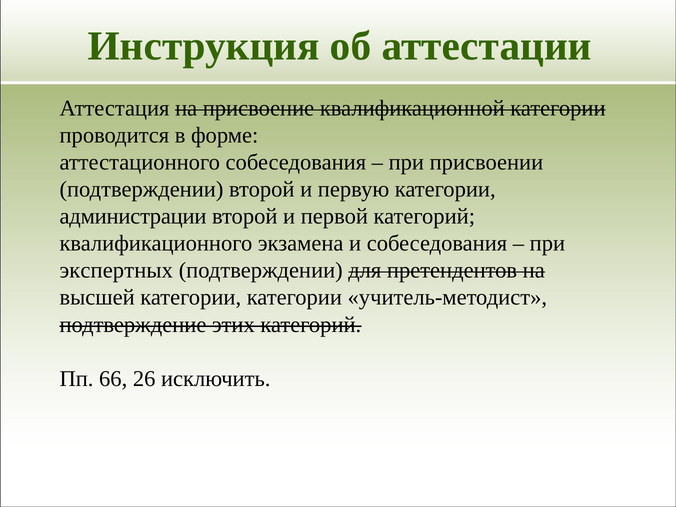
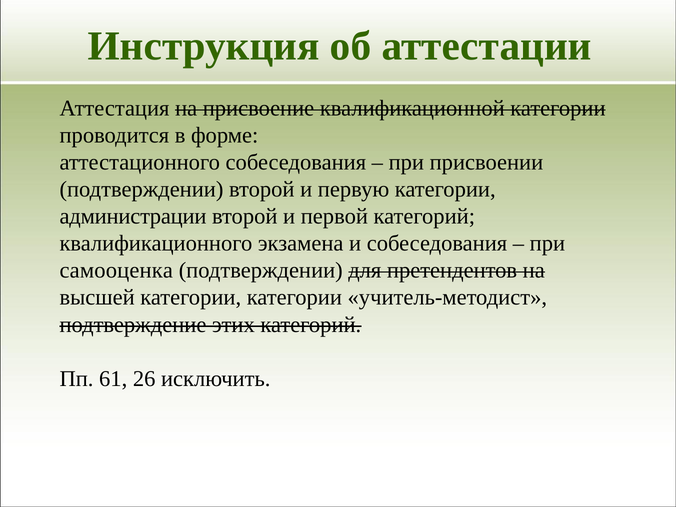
экспертных: экспертных -> самооценка
66: 66 -> 61
